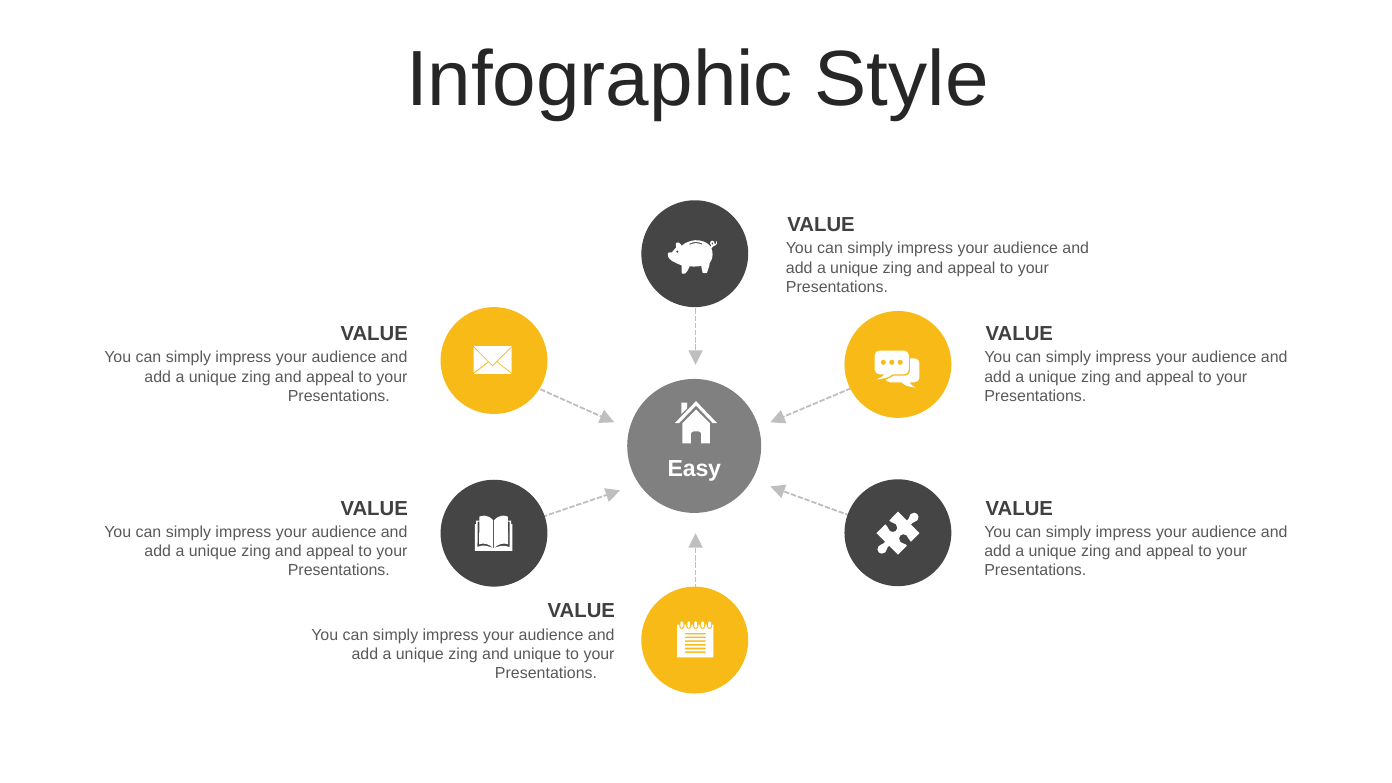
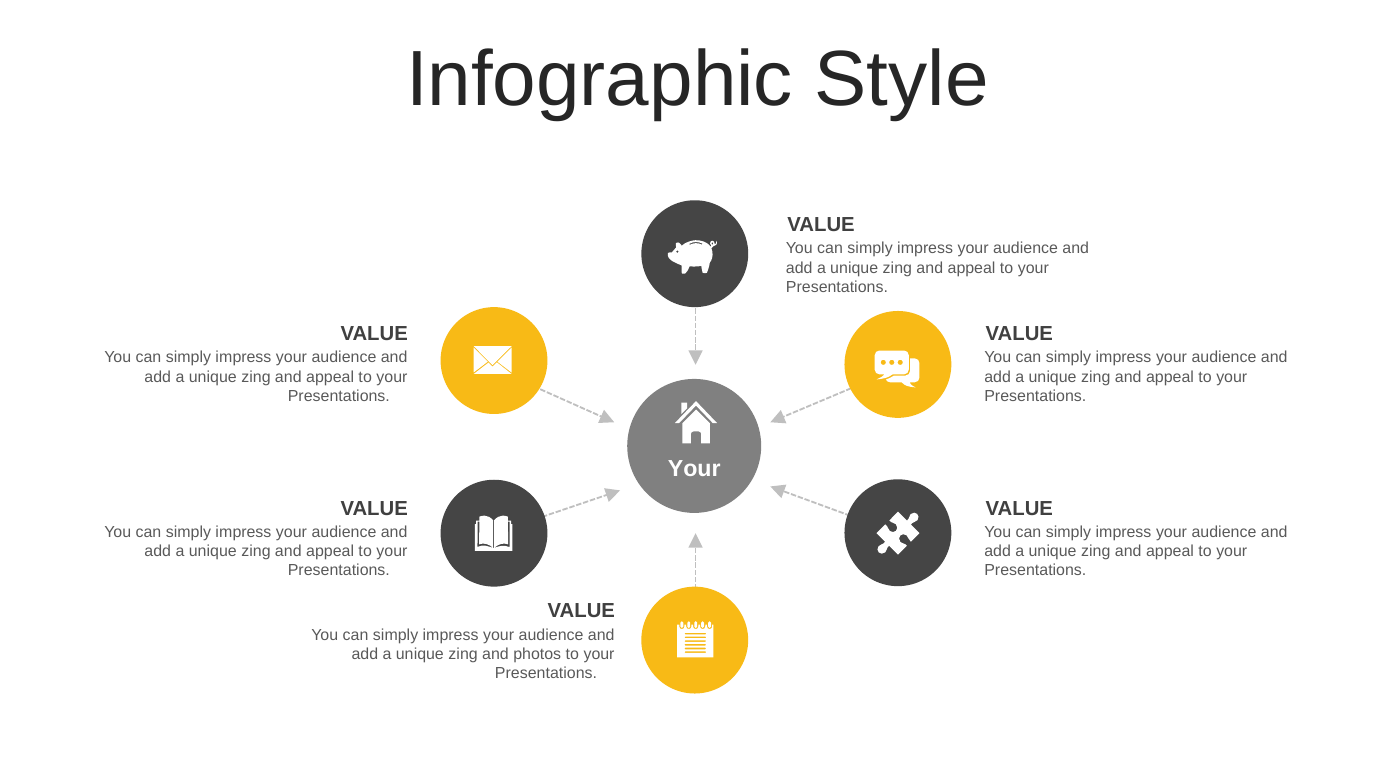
Easy at (694, 469): Easy -> Your
and unique: unique -> photos
